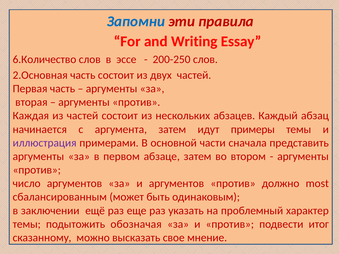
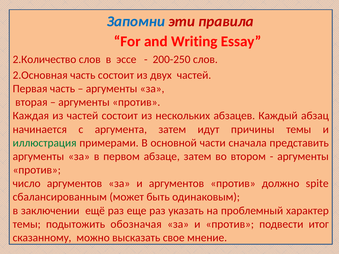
6.Количество: 6.Количество -> 2.Количество
примеры: примеры -> причины
иллюстрация colour: purple -> green
most: most -> spite
